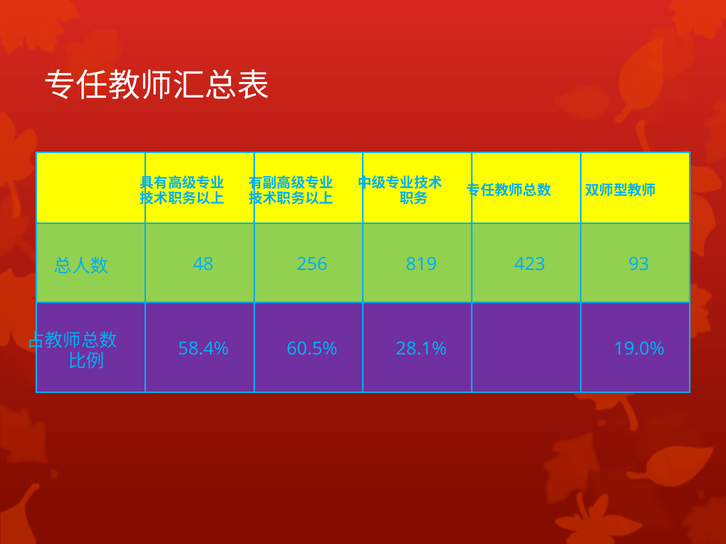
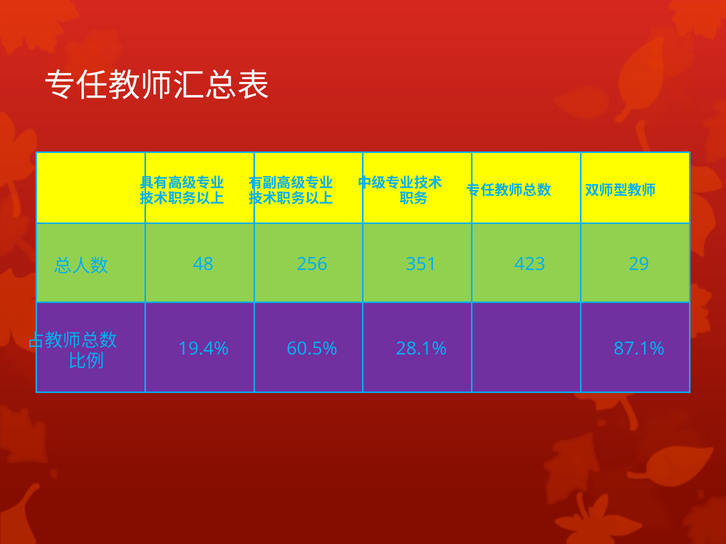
819: 819 -> 351
93: 93 -> 29
58.4%: 58.4% -> 19.4%
19.0%: 19.0% -> 87.1%
